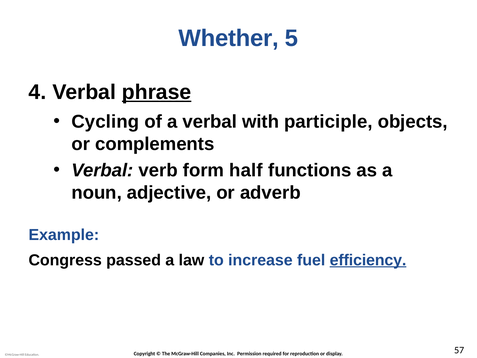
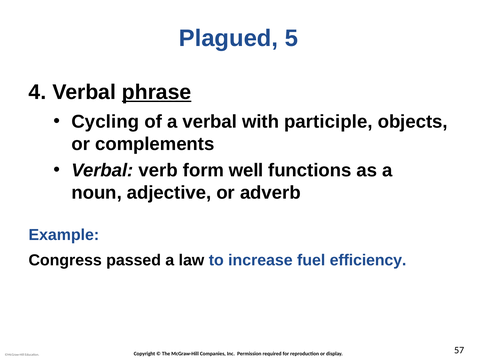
Whether: Whether -> Plagued
half: half -> well
efficiency underline: present -> none
